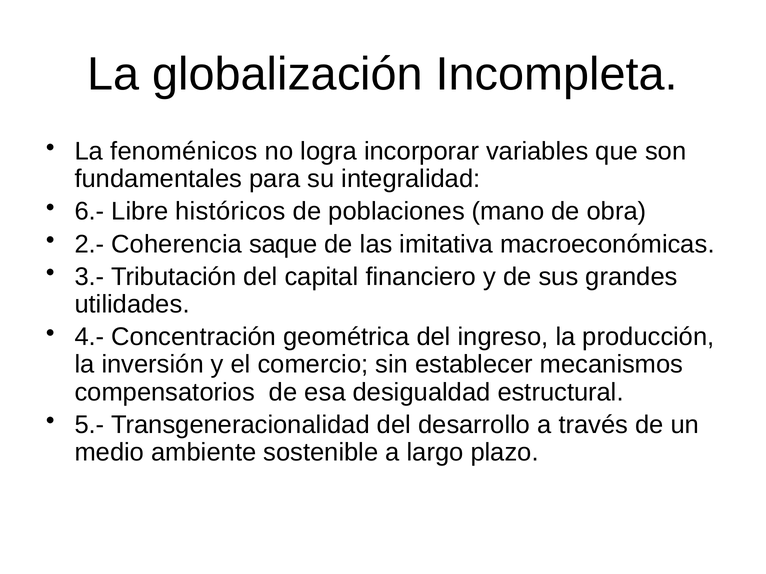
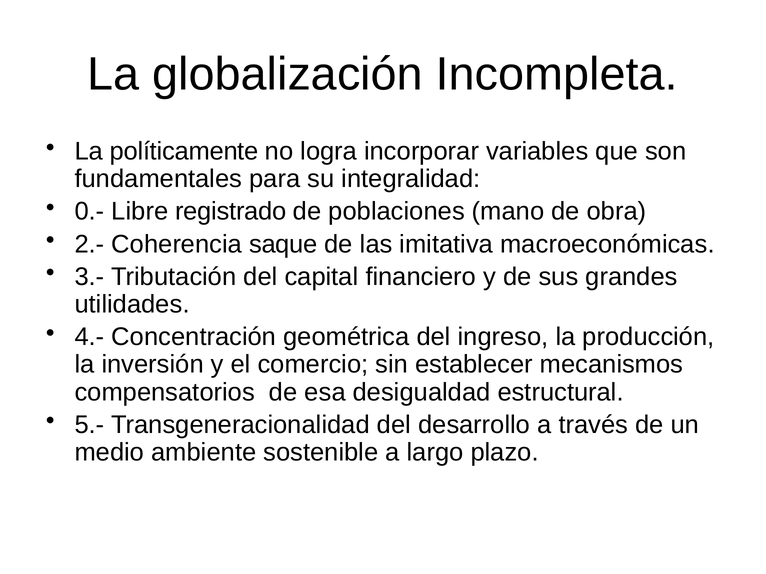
fenoménicos: fenoménicos -> políticamente
6.-: 6.- -> 0.-
históricos: históricos -> registrado
